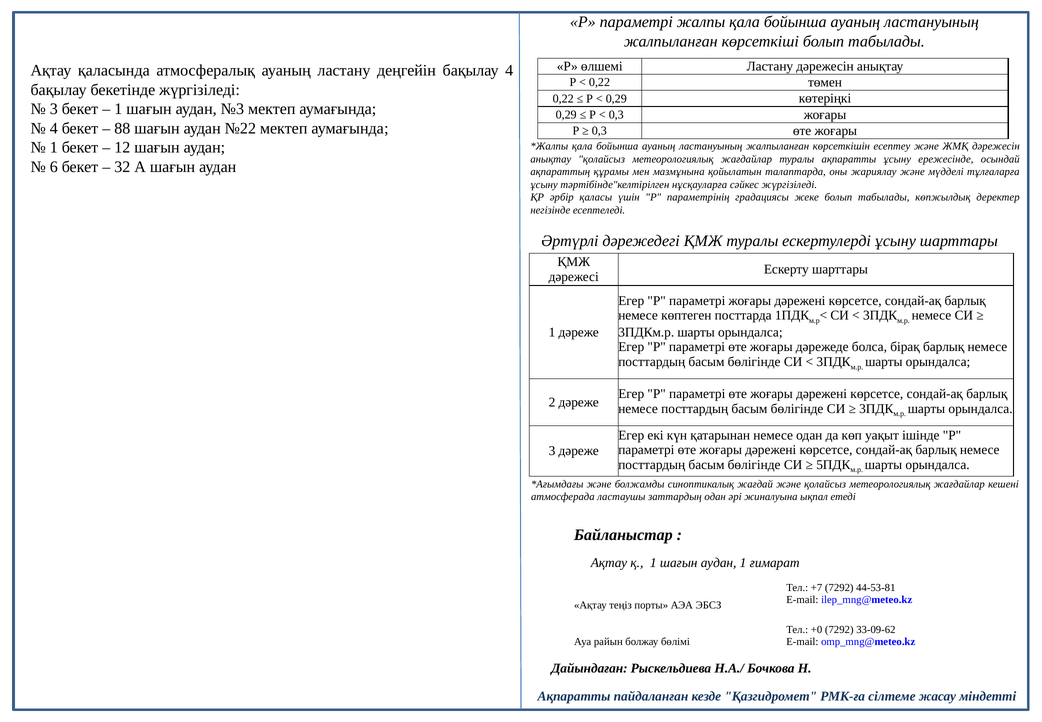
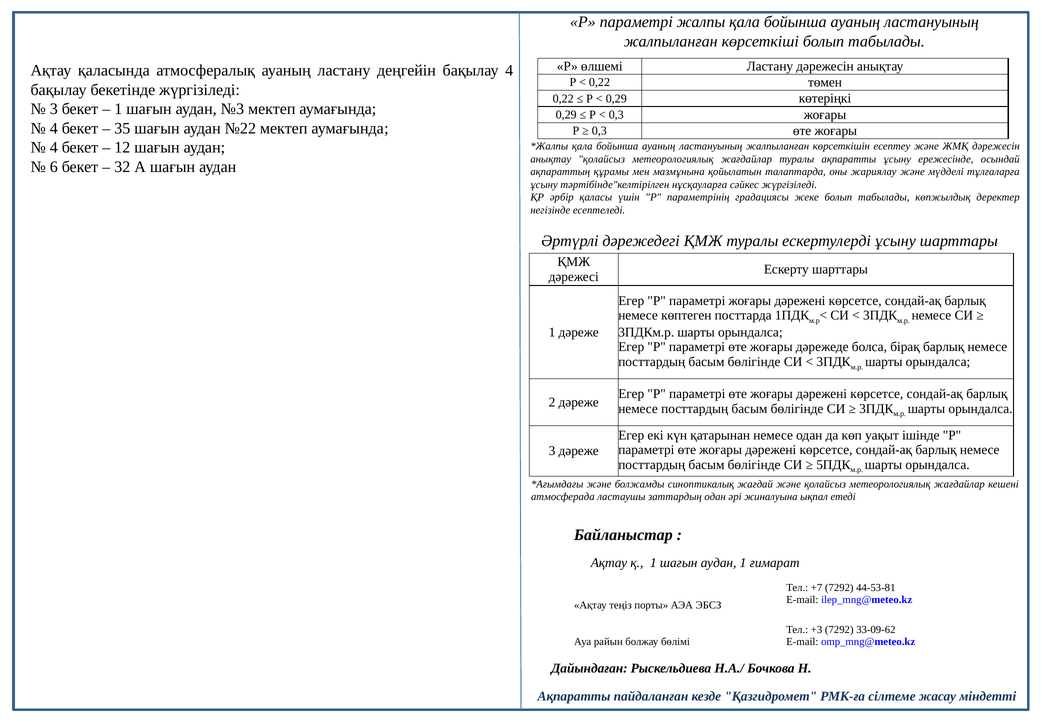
88: 88 -> 35
1 at (54, 147): 1 -> 4
+0: +0 -> +3
